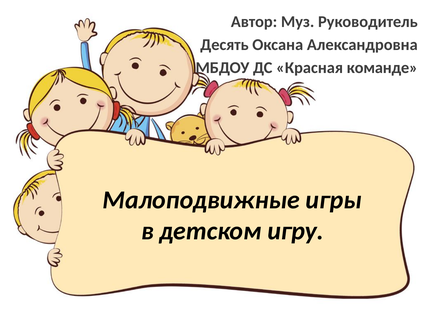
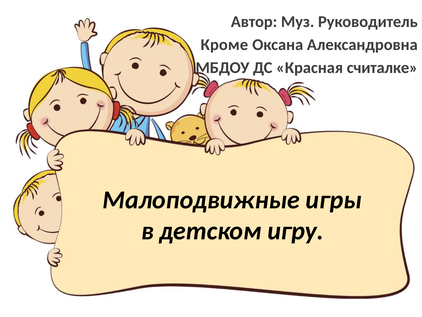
Десять: Десять -> Кроме
команде: команде -> считалке
